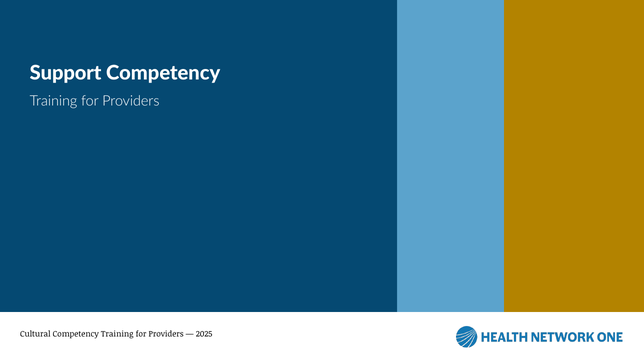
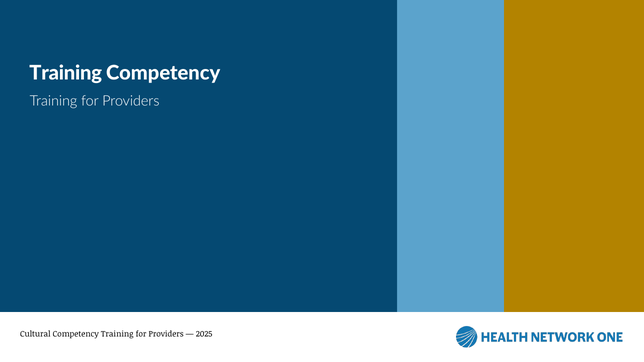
Support at (66, 73): Support -> Training
